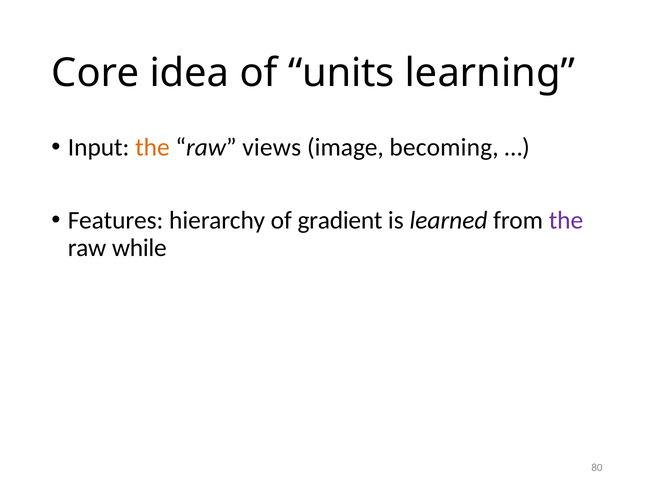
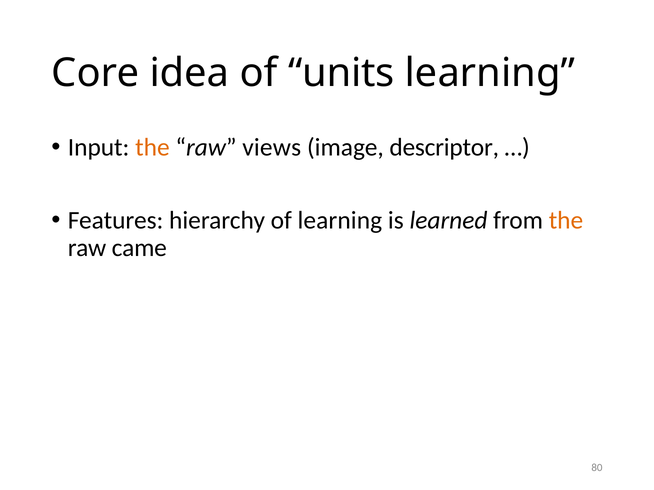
becoming: becoming -> descriptor
of gradient: gradient -> learning
the at (566, 221) colour: purple -> orange
while: while -> came
